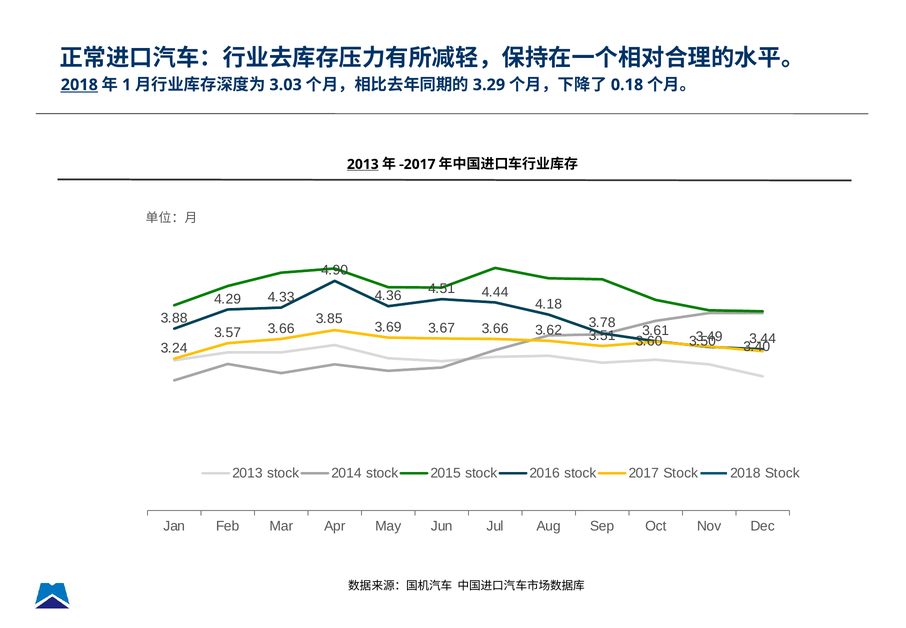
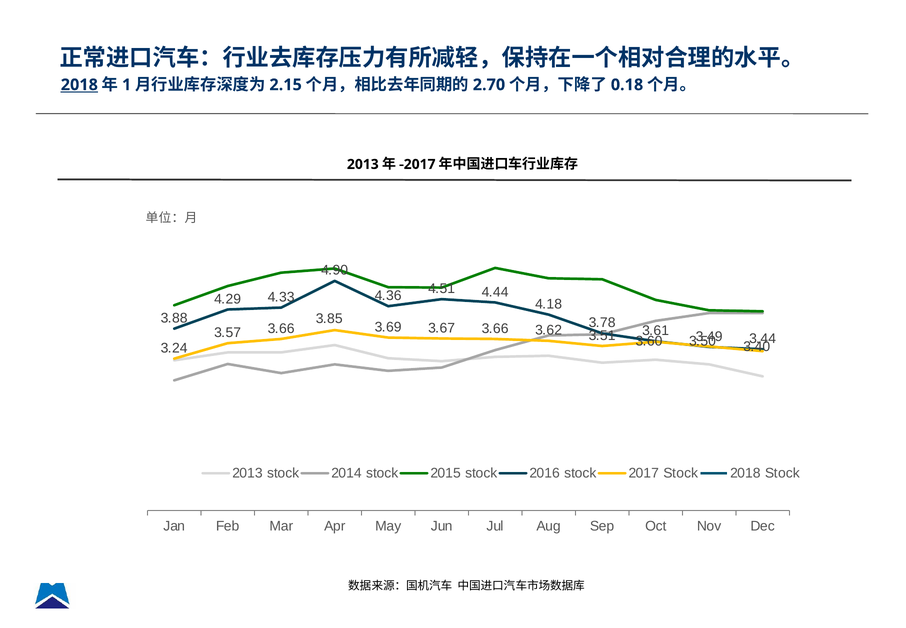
3.03: 3.03 -> 2.15
3.29: 3.29 -> 2.70
2013 at (363, 164) underline: present -> none
